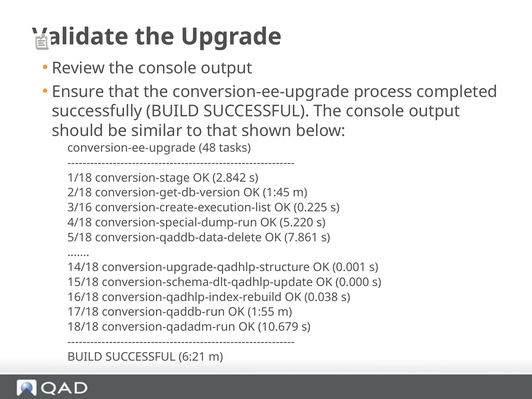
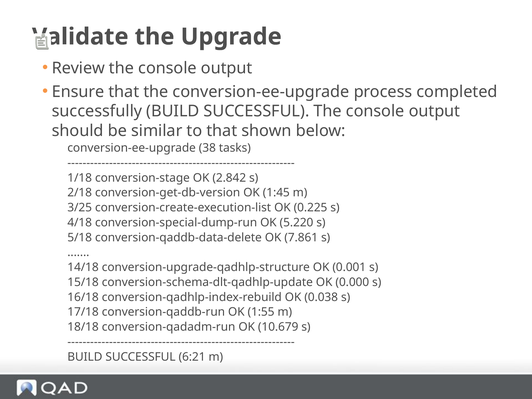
48: 48 -> 38
3/16: 3/16 -> 3/25
